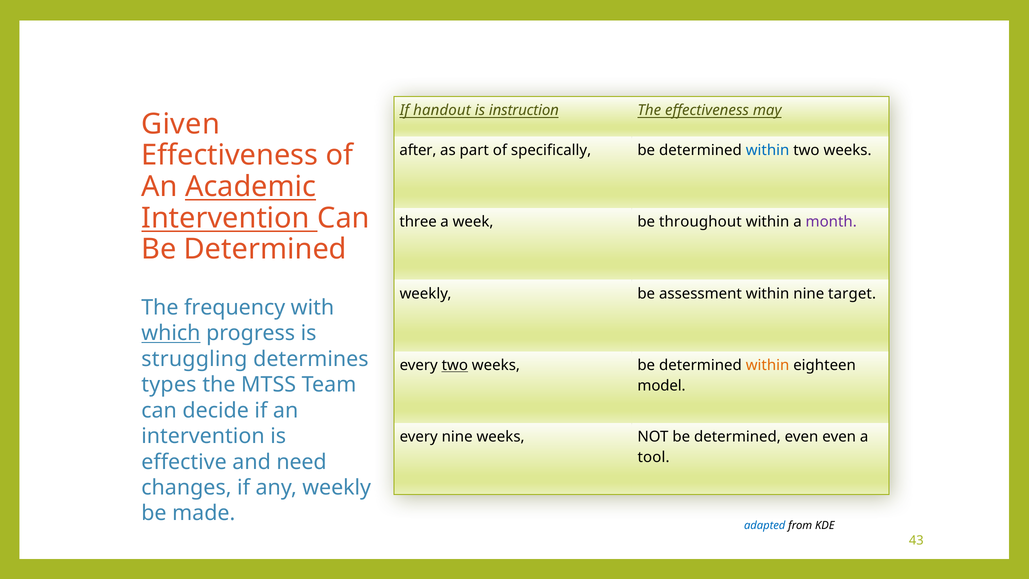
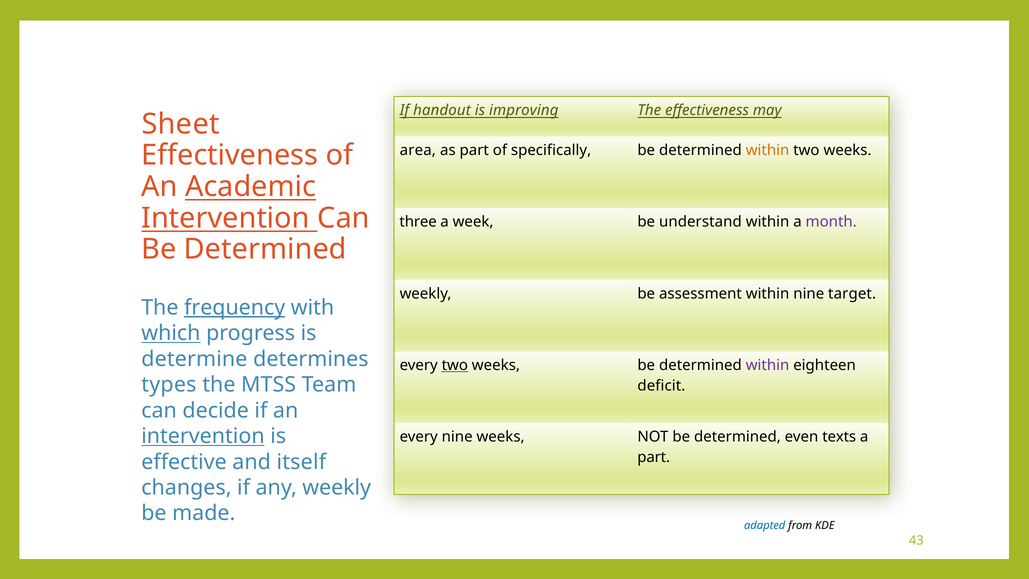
instruction: instruction -> improving
Given: Given -> Sheet
after: after -> area
within at (768, 150) colour: blue -> orange
throughout: throughout -> understand
frequency underline: none -> present
struggling: struggling -> determine
within at (768, 365) colour: orange -> purple
model: model -> deficit
intervention at (203, 436) underline: none -> present
even even: even -> texts
tool at (654, 457): tool -> part
need: need -> itself
